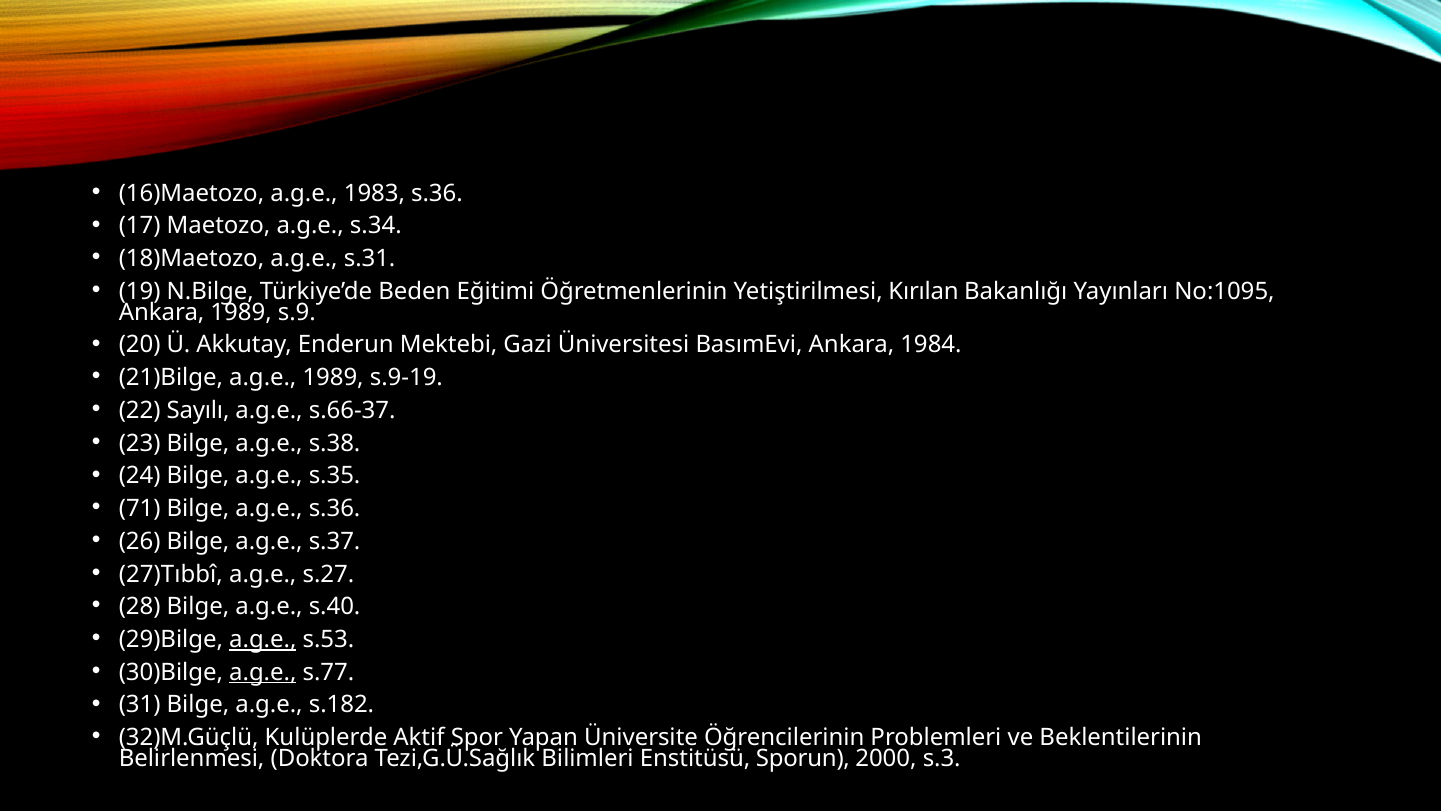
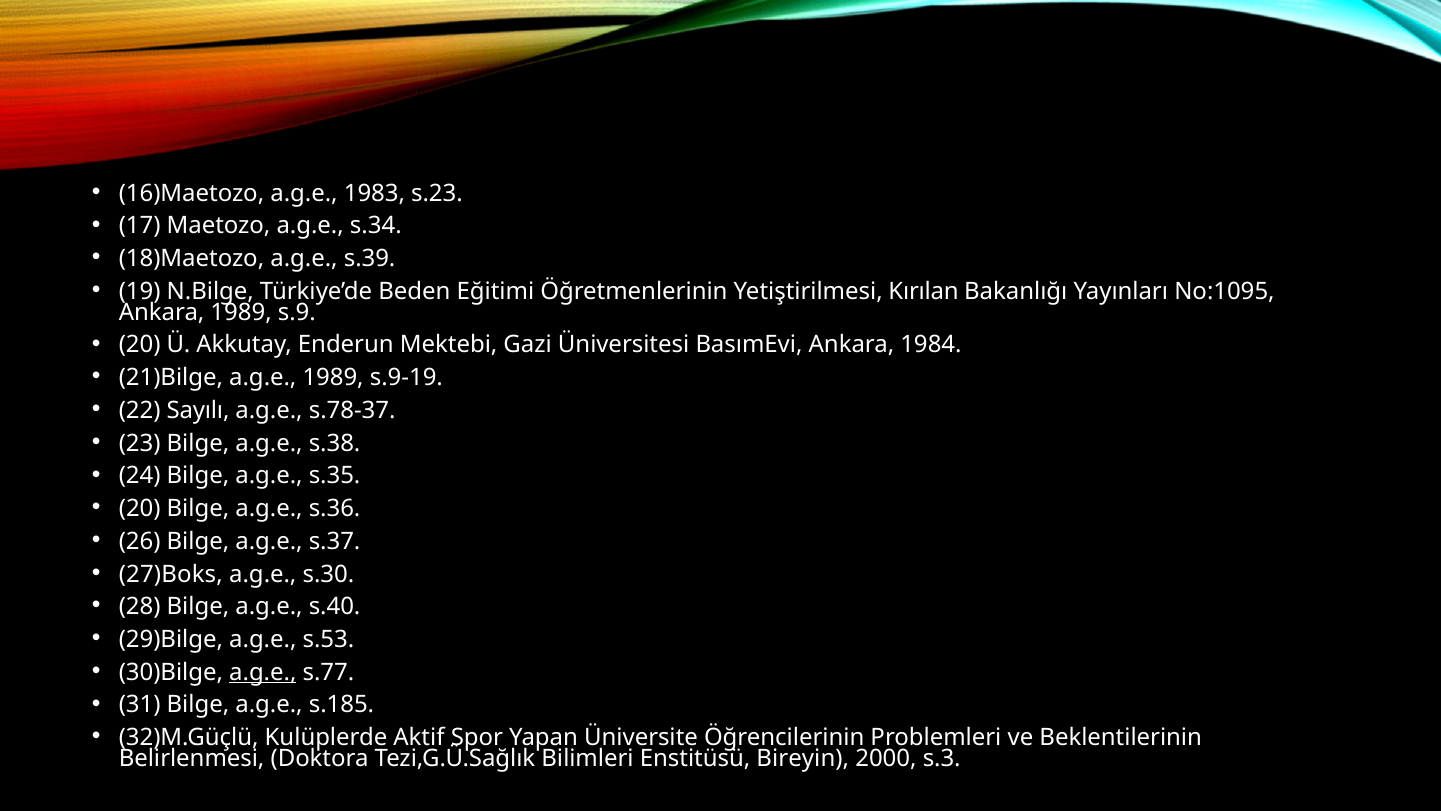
1983 s.36: s.36 -> s.23
s.31: s.31 -> s.39
s.66-37: s.66-37 -> s.78-37
71 at (140, 508): 71 -> 20
27)Tıbbî: 27)Tıbbî -> 27)Boks
s.27: s.27 -> s.30
a.g.e at (263, 639) underline: present -> none
s.182: s.182 -> s.185
Sporun: Sporun -> Bireyin
